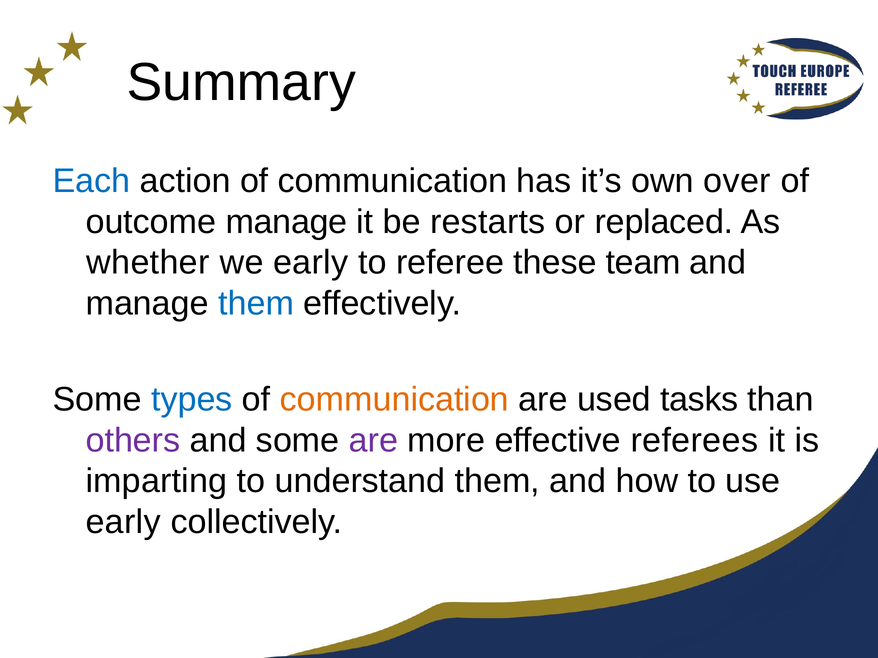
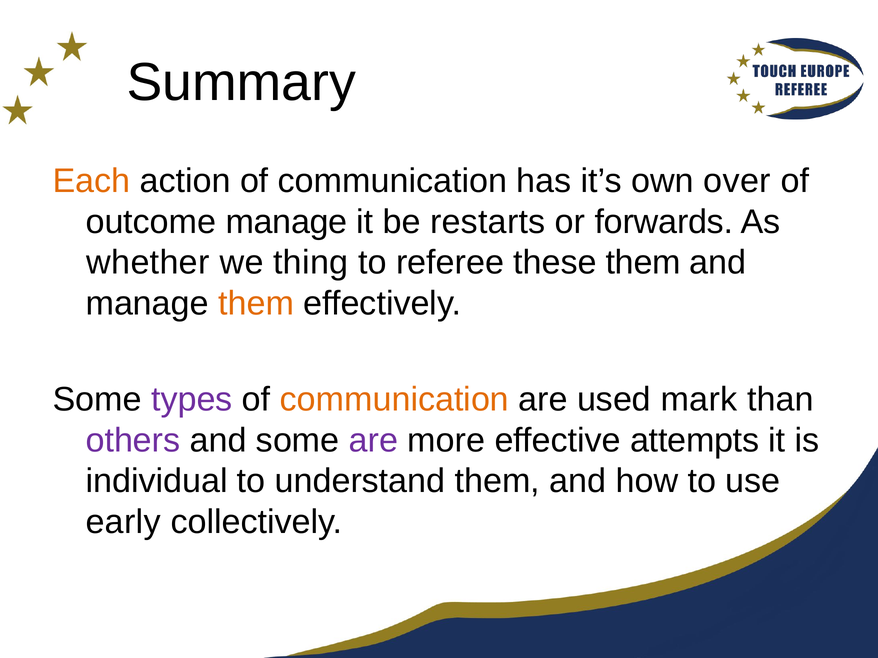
Each colour: blue -> orange
replaced: replaced -> forwards
we early: early -> thing
these team: team -> them
them at (256, 304) colour: blue -> orange
types colour: blue -> purple
tasks: tasks -> mark
referees: referees -> attempts
imparting: imparting -> individual
